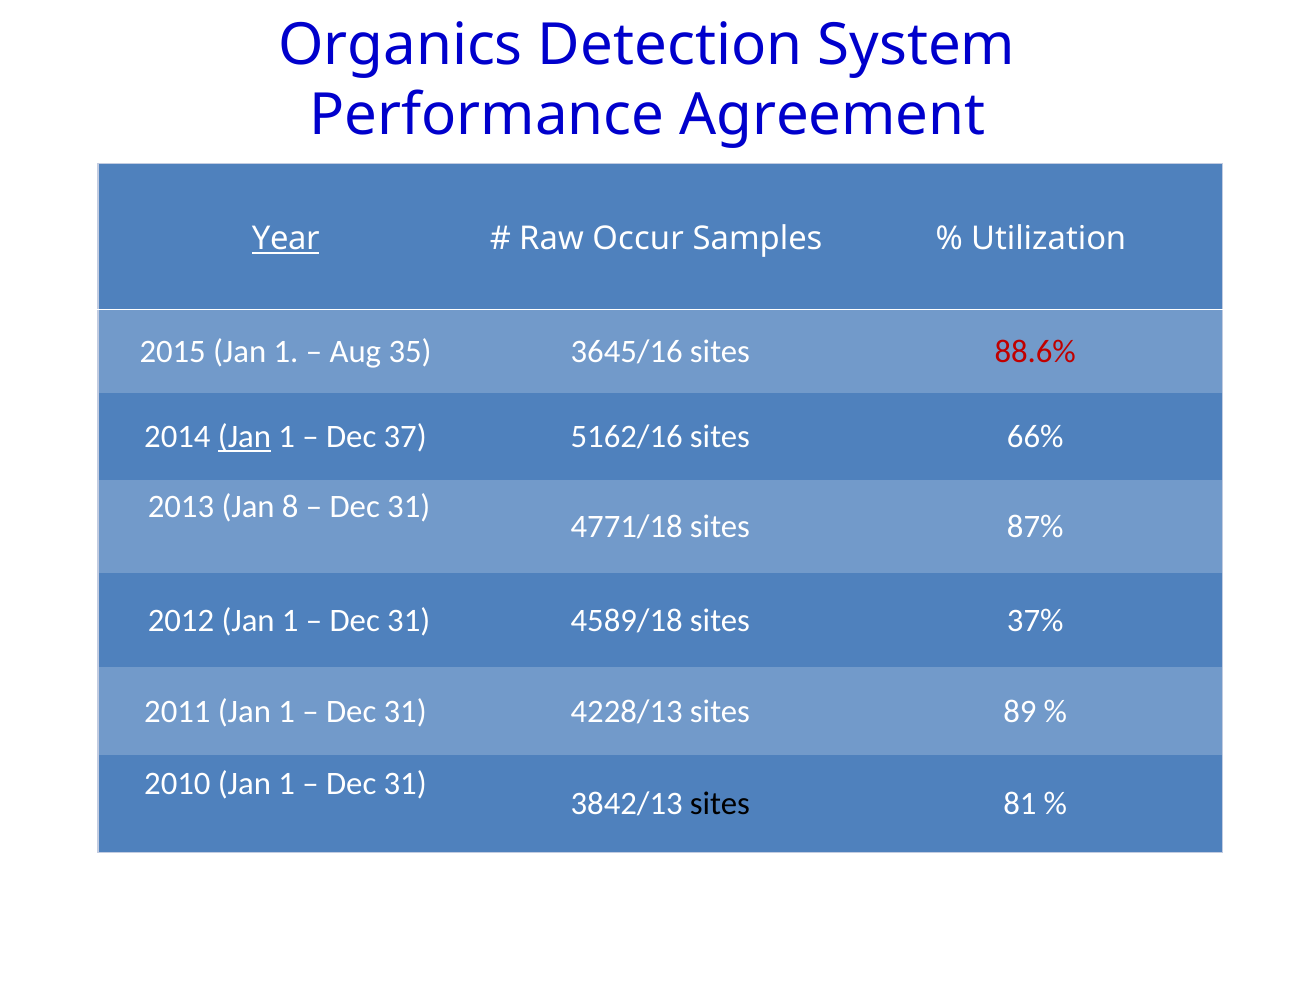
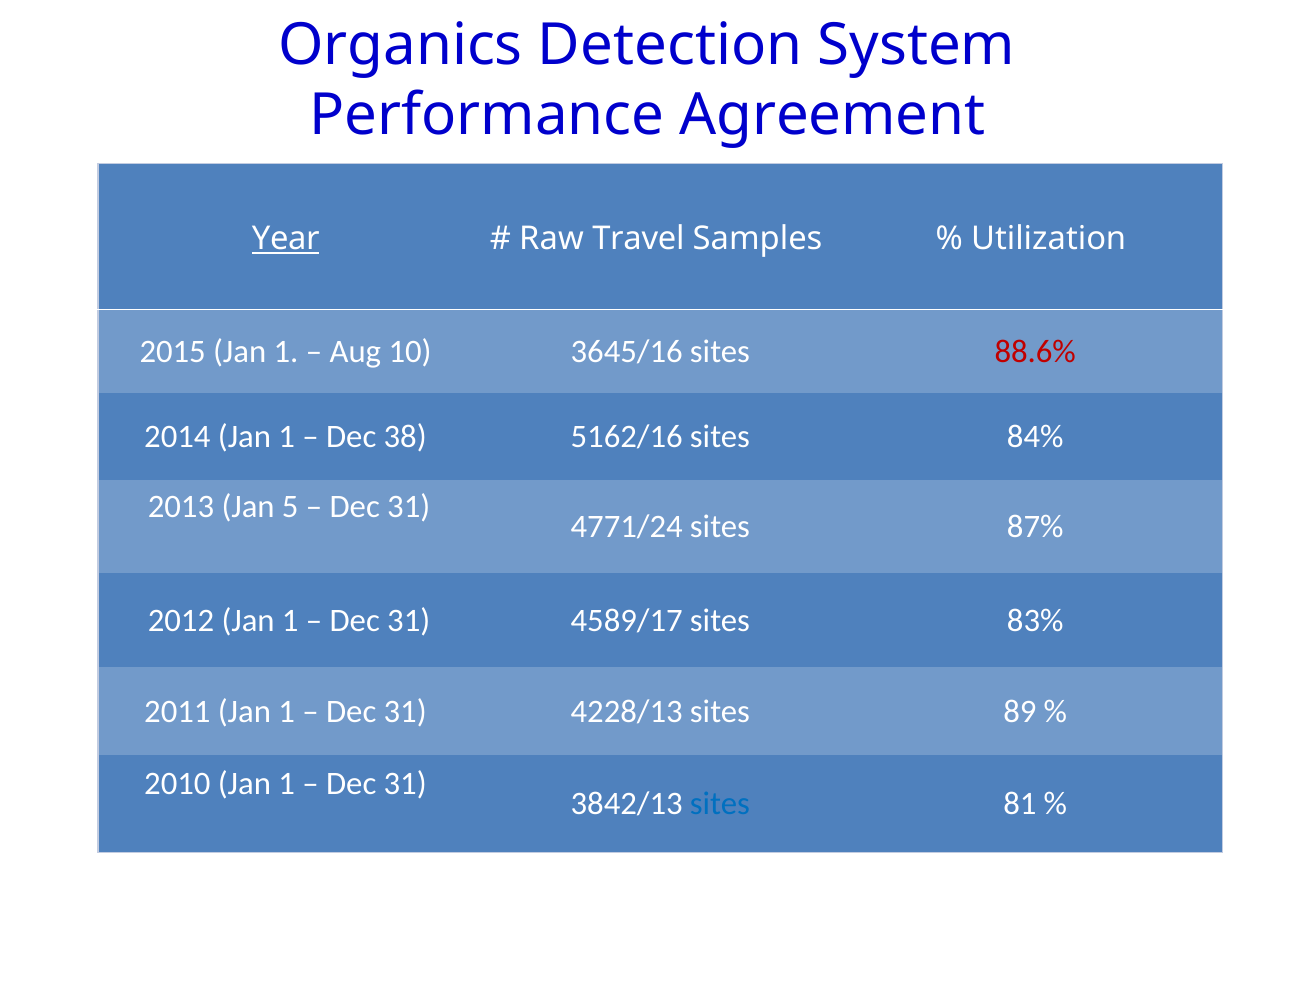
Occur: Occur -> Travel
35: 35 -> 10
Jan at (244, 437) underline: present -> none
37: 37 -> 38
66%: 66% -> 84%
8: 8 -> 5
4771/18: 4771/18 -> 4771/24
4589/18: 4589/18 -> 4589/17
37%: 37% -> 83%
sites at (720, 805) colour: black -> blue
